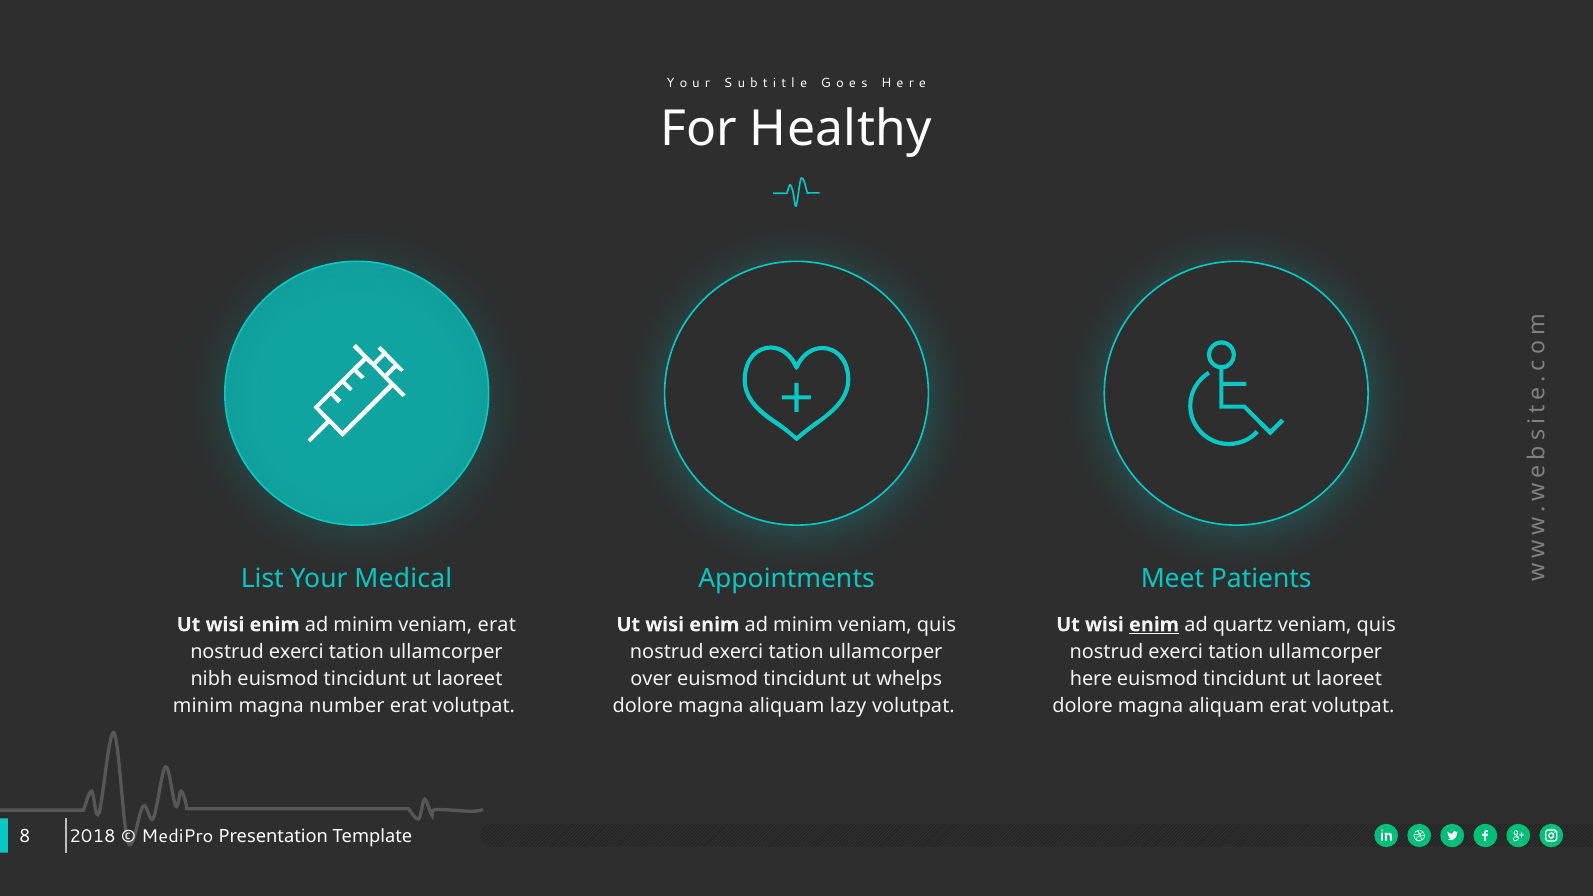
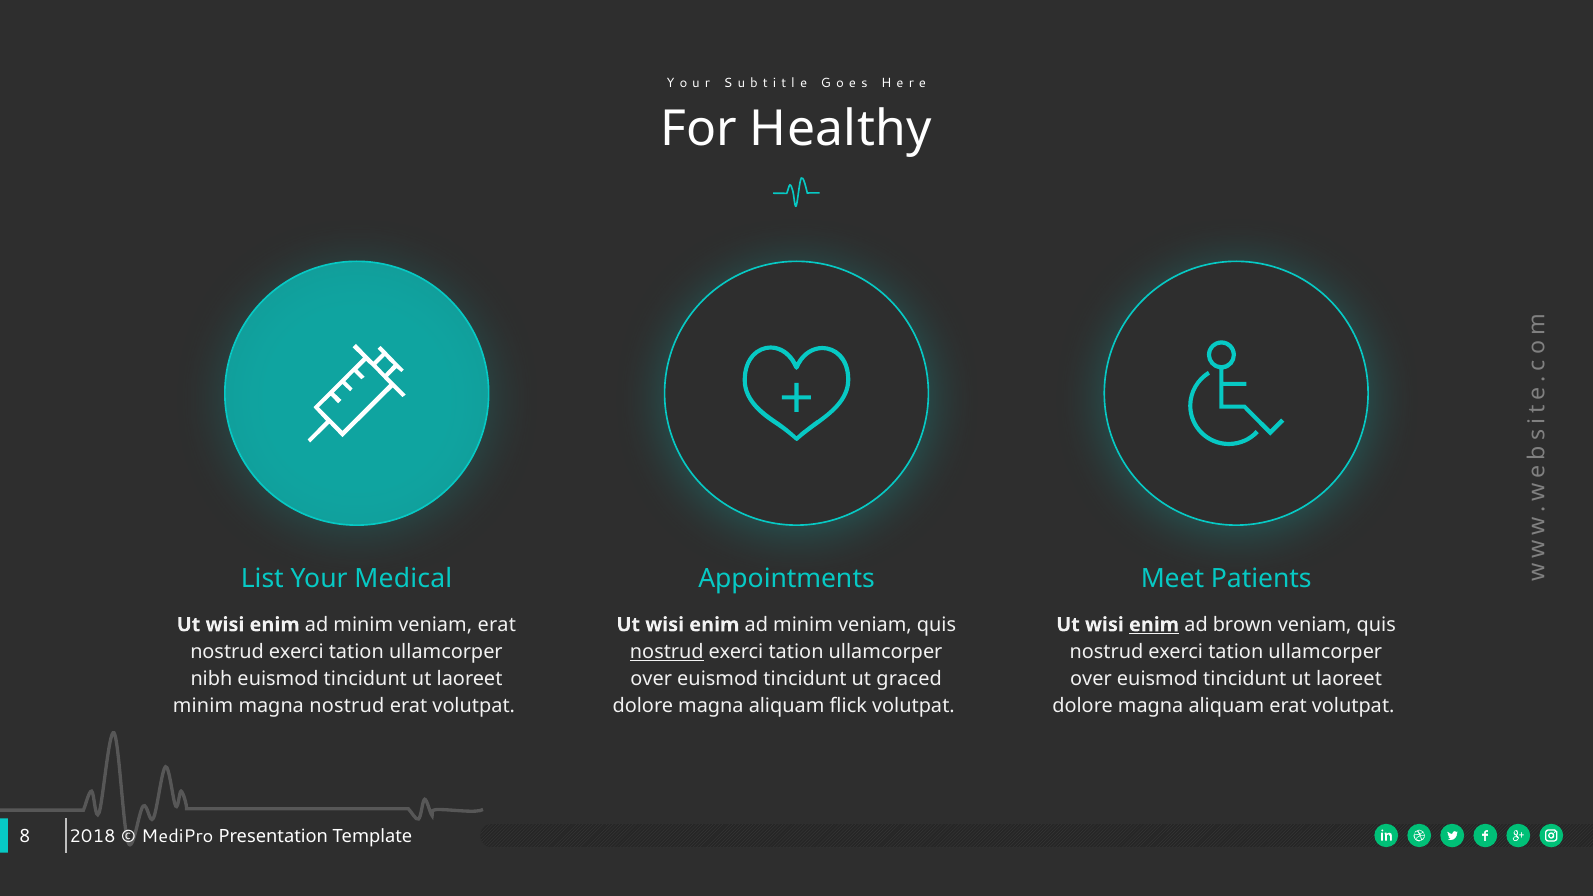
quartz: quartz -> brown
nostrud at (667, 652) underline: none -> present
whelps: whelps -> graced
here at (1091, 679): here -> over
magna number: number -> nostrud
lazy: lazy -> flick
